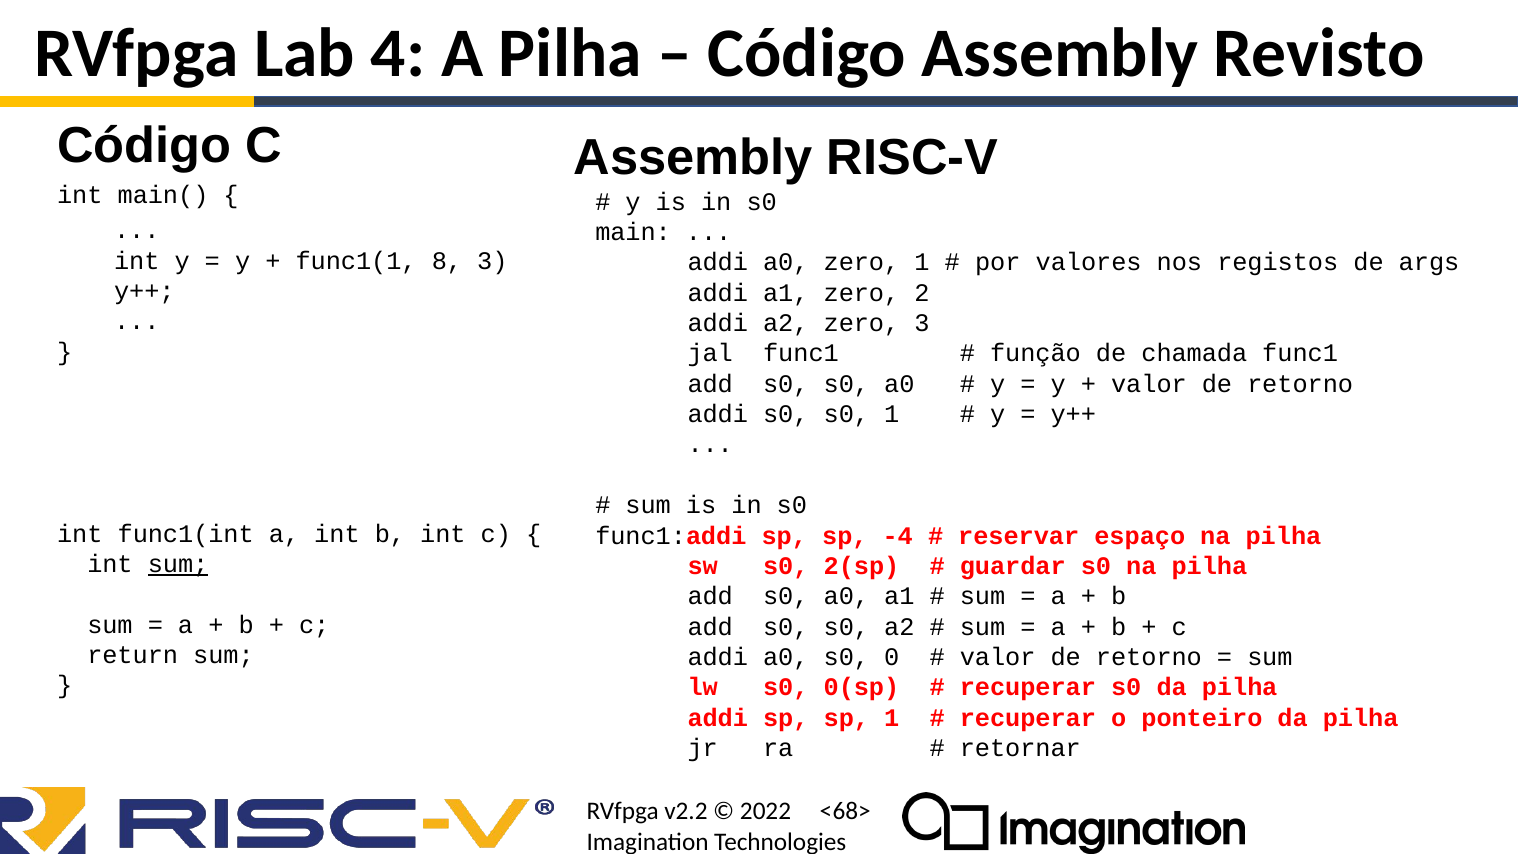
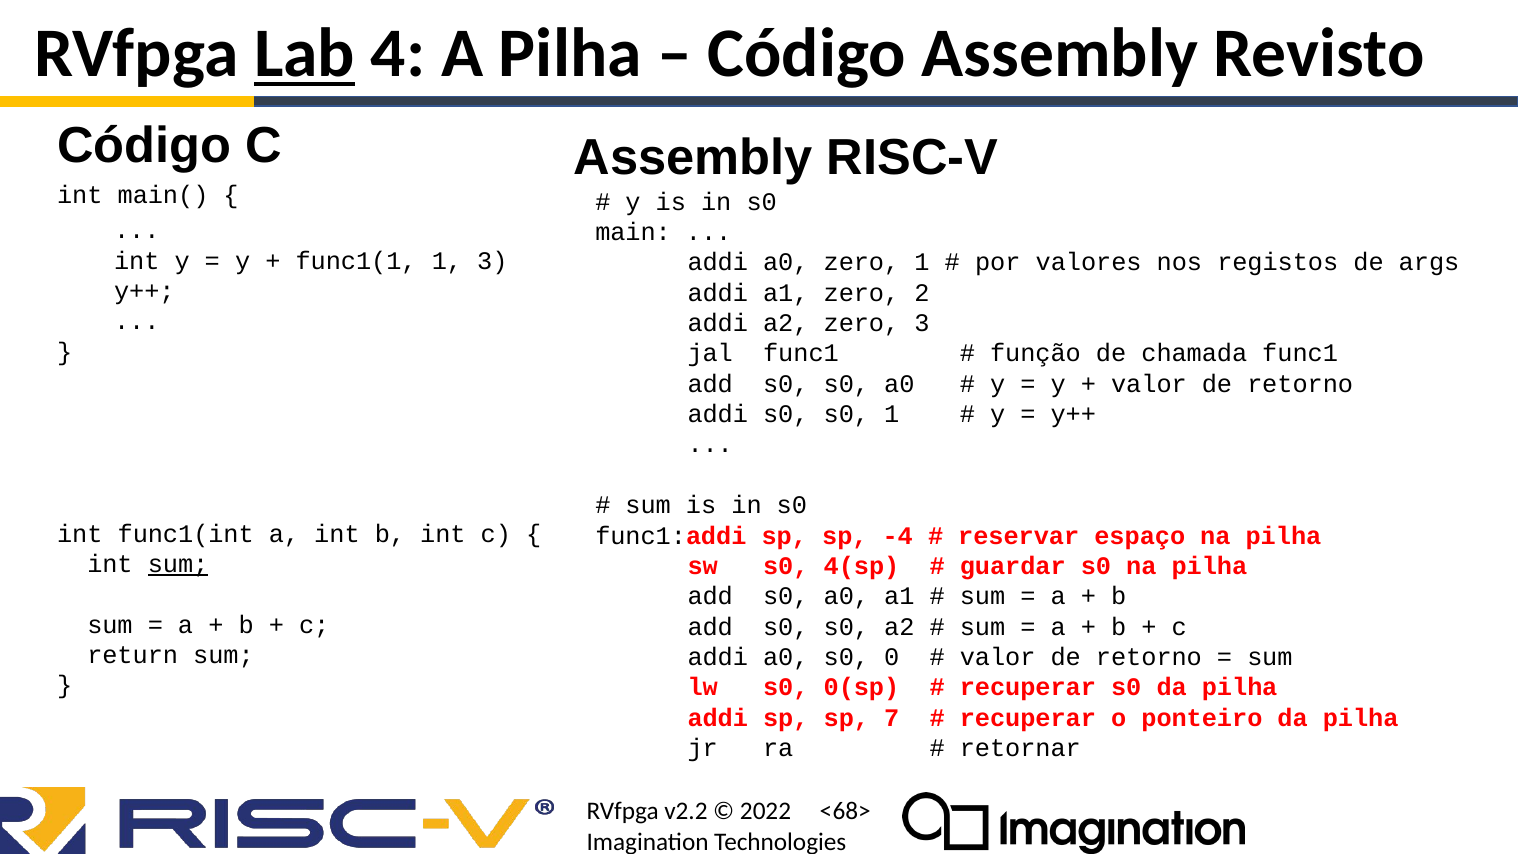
Lab underline: none -> present
func1(1 8: 8 -> 1
2(sp: 2(sp -> 4(sp
sp 1: 1 -> 7
